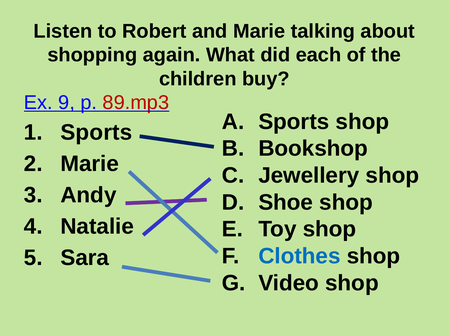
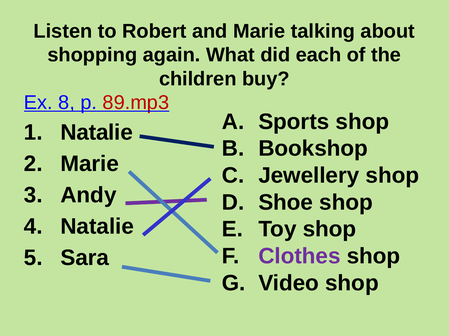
9: 9 -> 8
Sports at (96, 133): Sports -> Natalie
Clothes colour: blue -> purple
